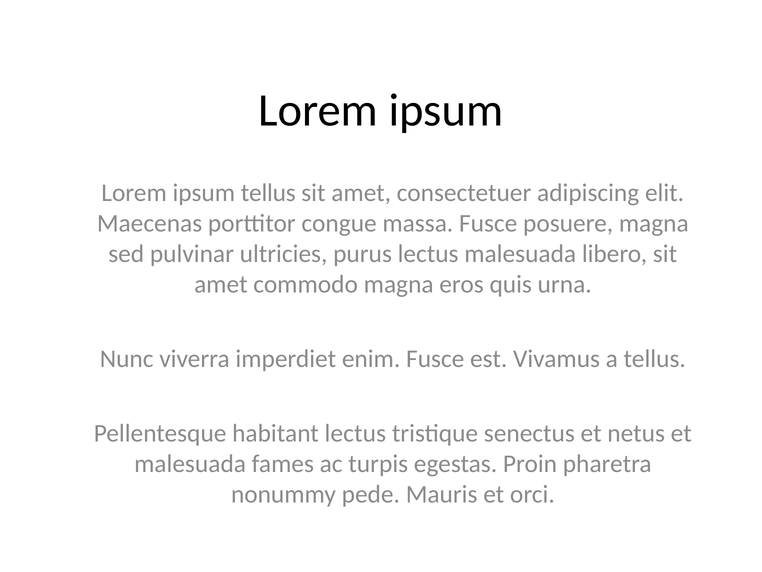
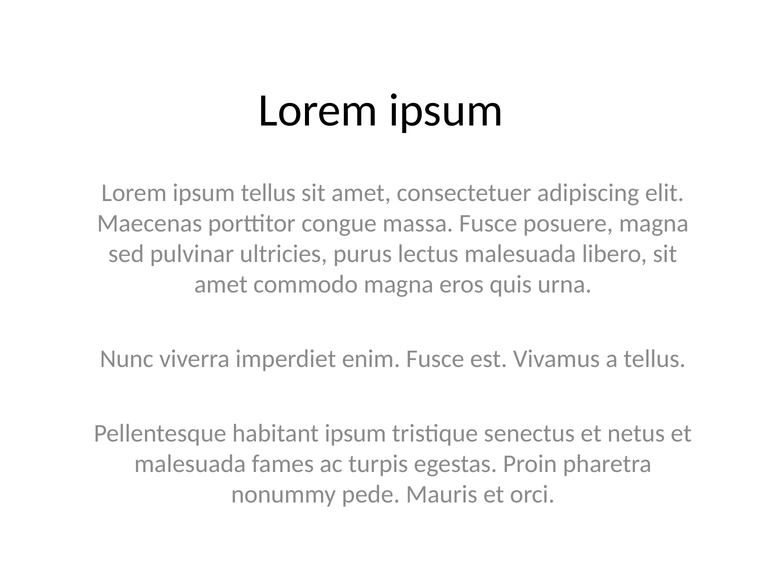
habitant lectus: lectus -> ipsum
